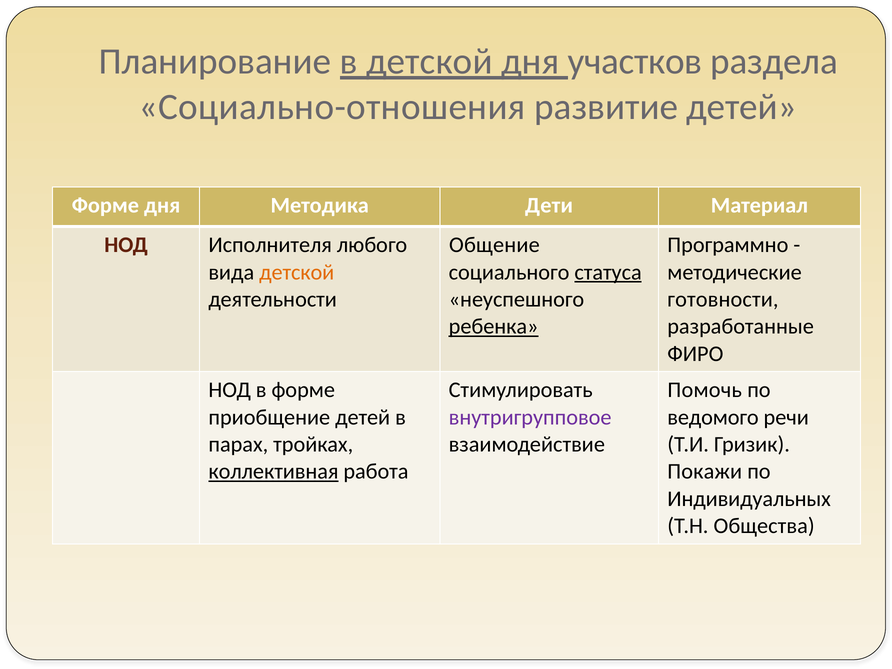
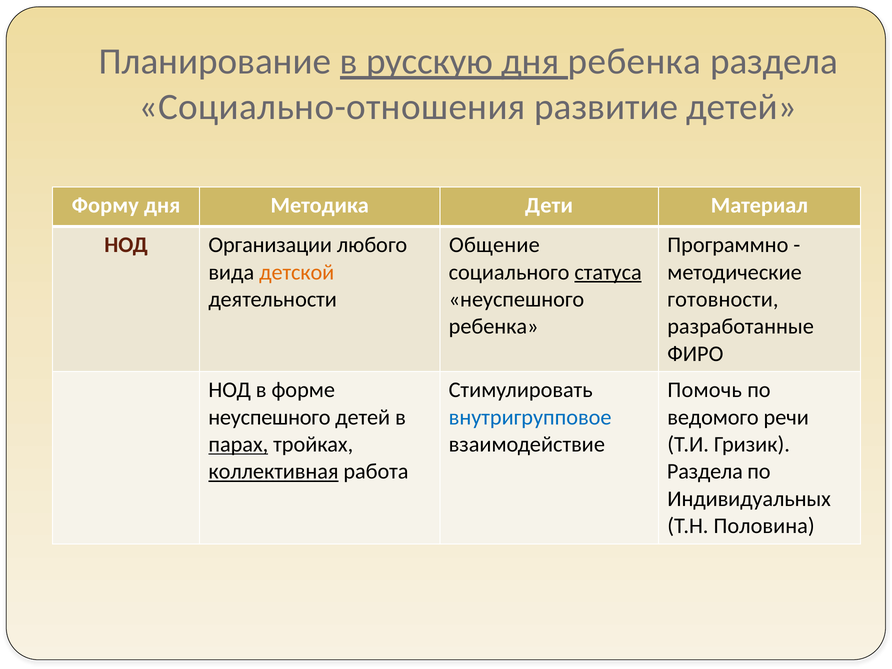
в детской: детской -> русскую
дня участков: участков -> ребенка
Форме at (105, 205): Форме -> Форму
Исполнителя: Исполнителя -> Организации
ребенка at (494, 327) underline: present -> none
приобщение at (269, 417): приобщение -> неуспешного
внутригрупповое colour: purple -> blue
парах underline: none -> present
Покажи at (705, 472): Покажи -> Раздела
Общества: Общества -> Половина
